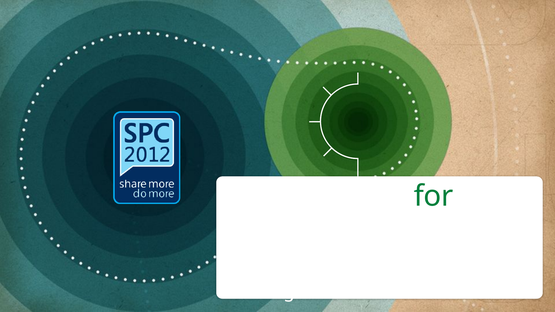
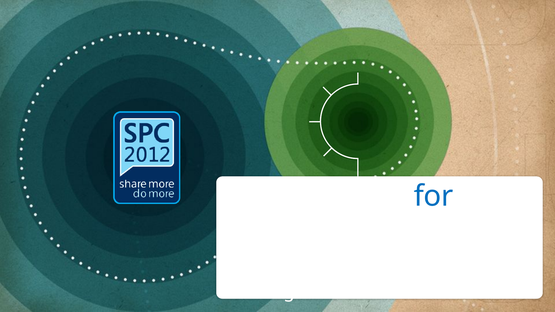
for colour: green -> blue
